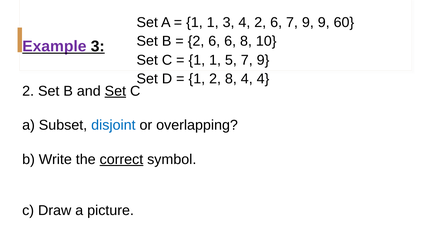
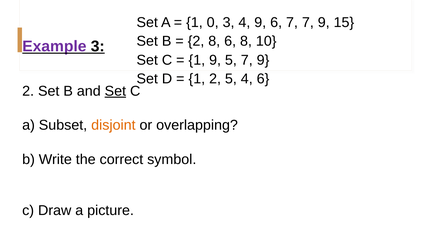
1 at (213, 23): 1 -> 0
3 4 2: 2 -> 9
6 7 9: 9 -> 7
60: 60 -> 15
6 at (214, 41): 6 -> 8
1 at (215, 60): 1 -> 9
2 8: 8 -> 5
4 4: 4 -> 6
disjoint colour: blue -> orange
correct underline: present -> none
